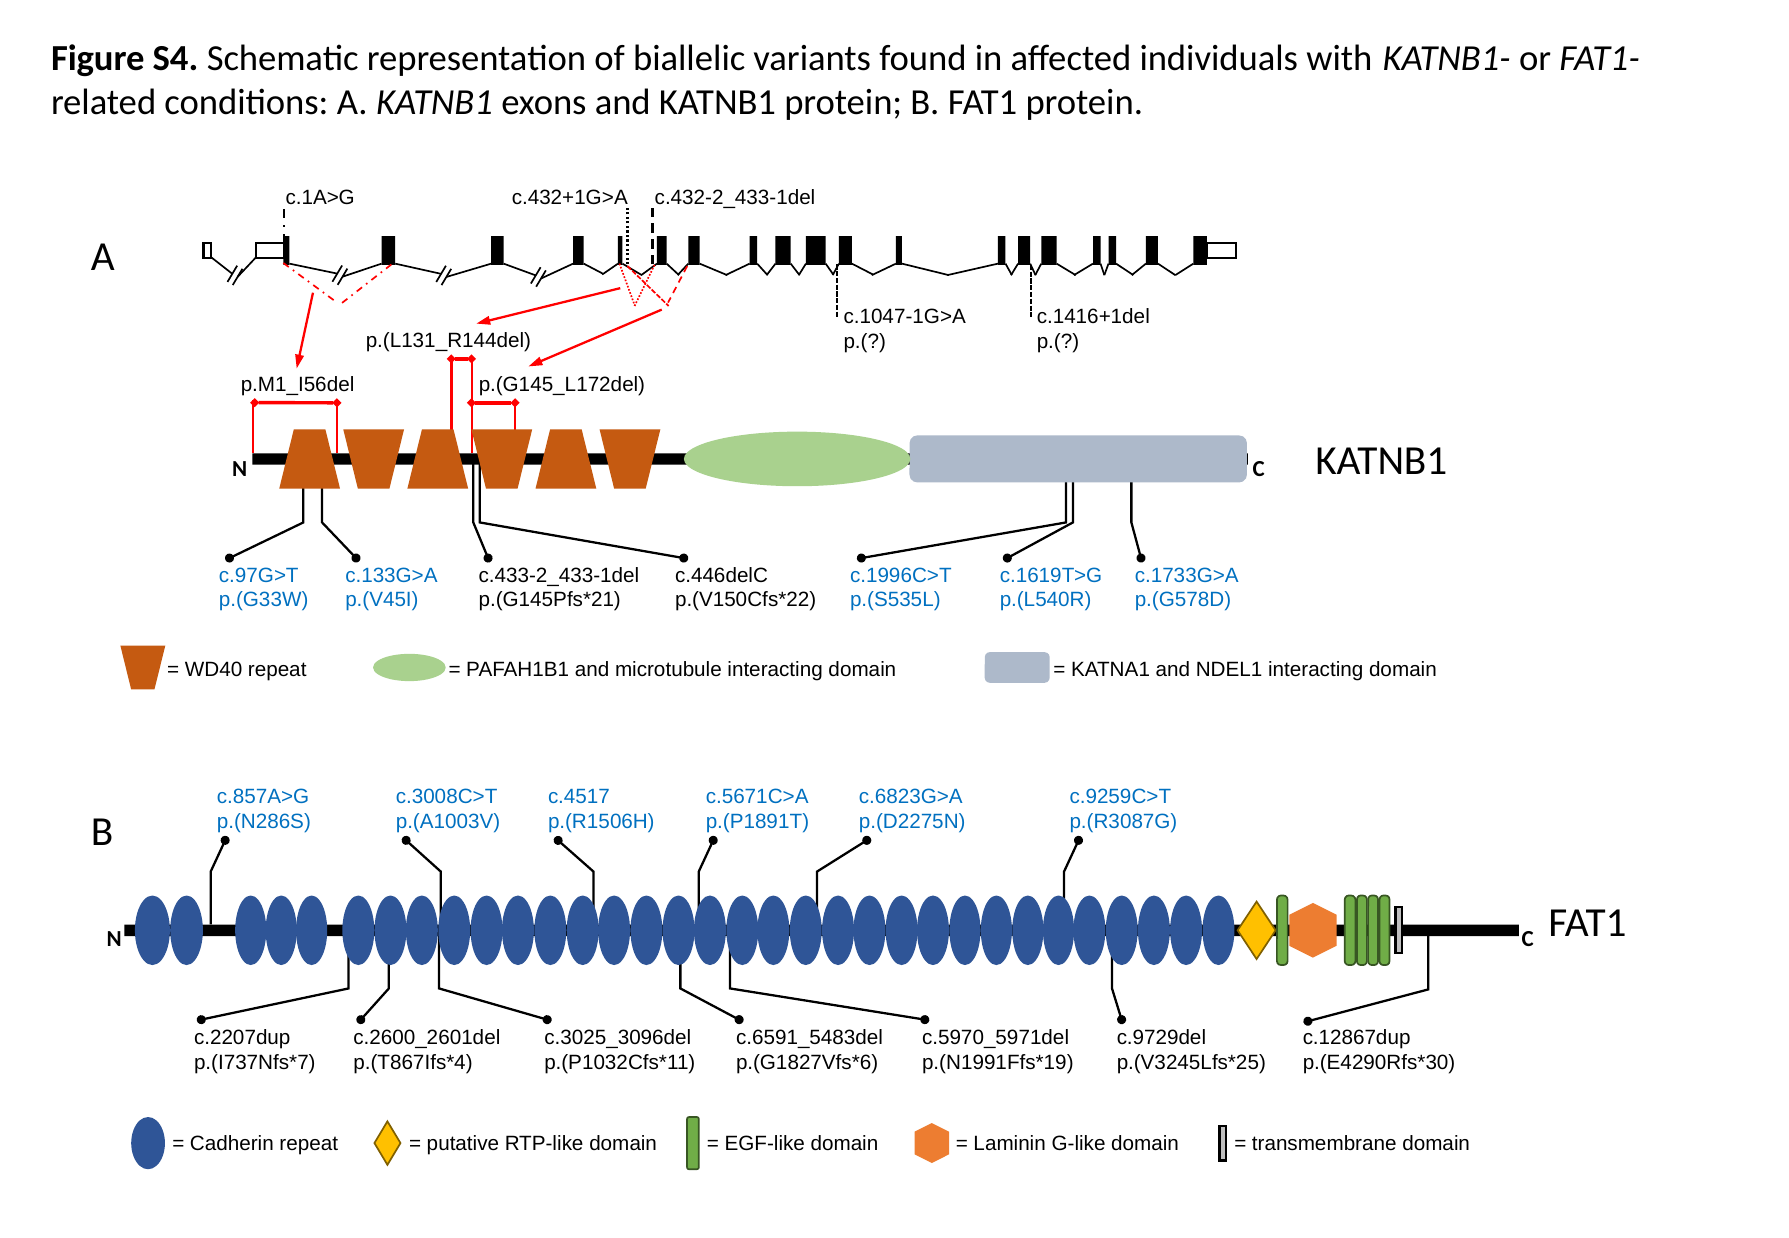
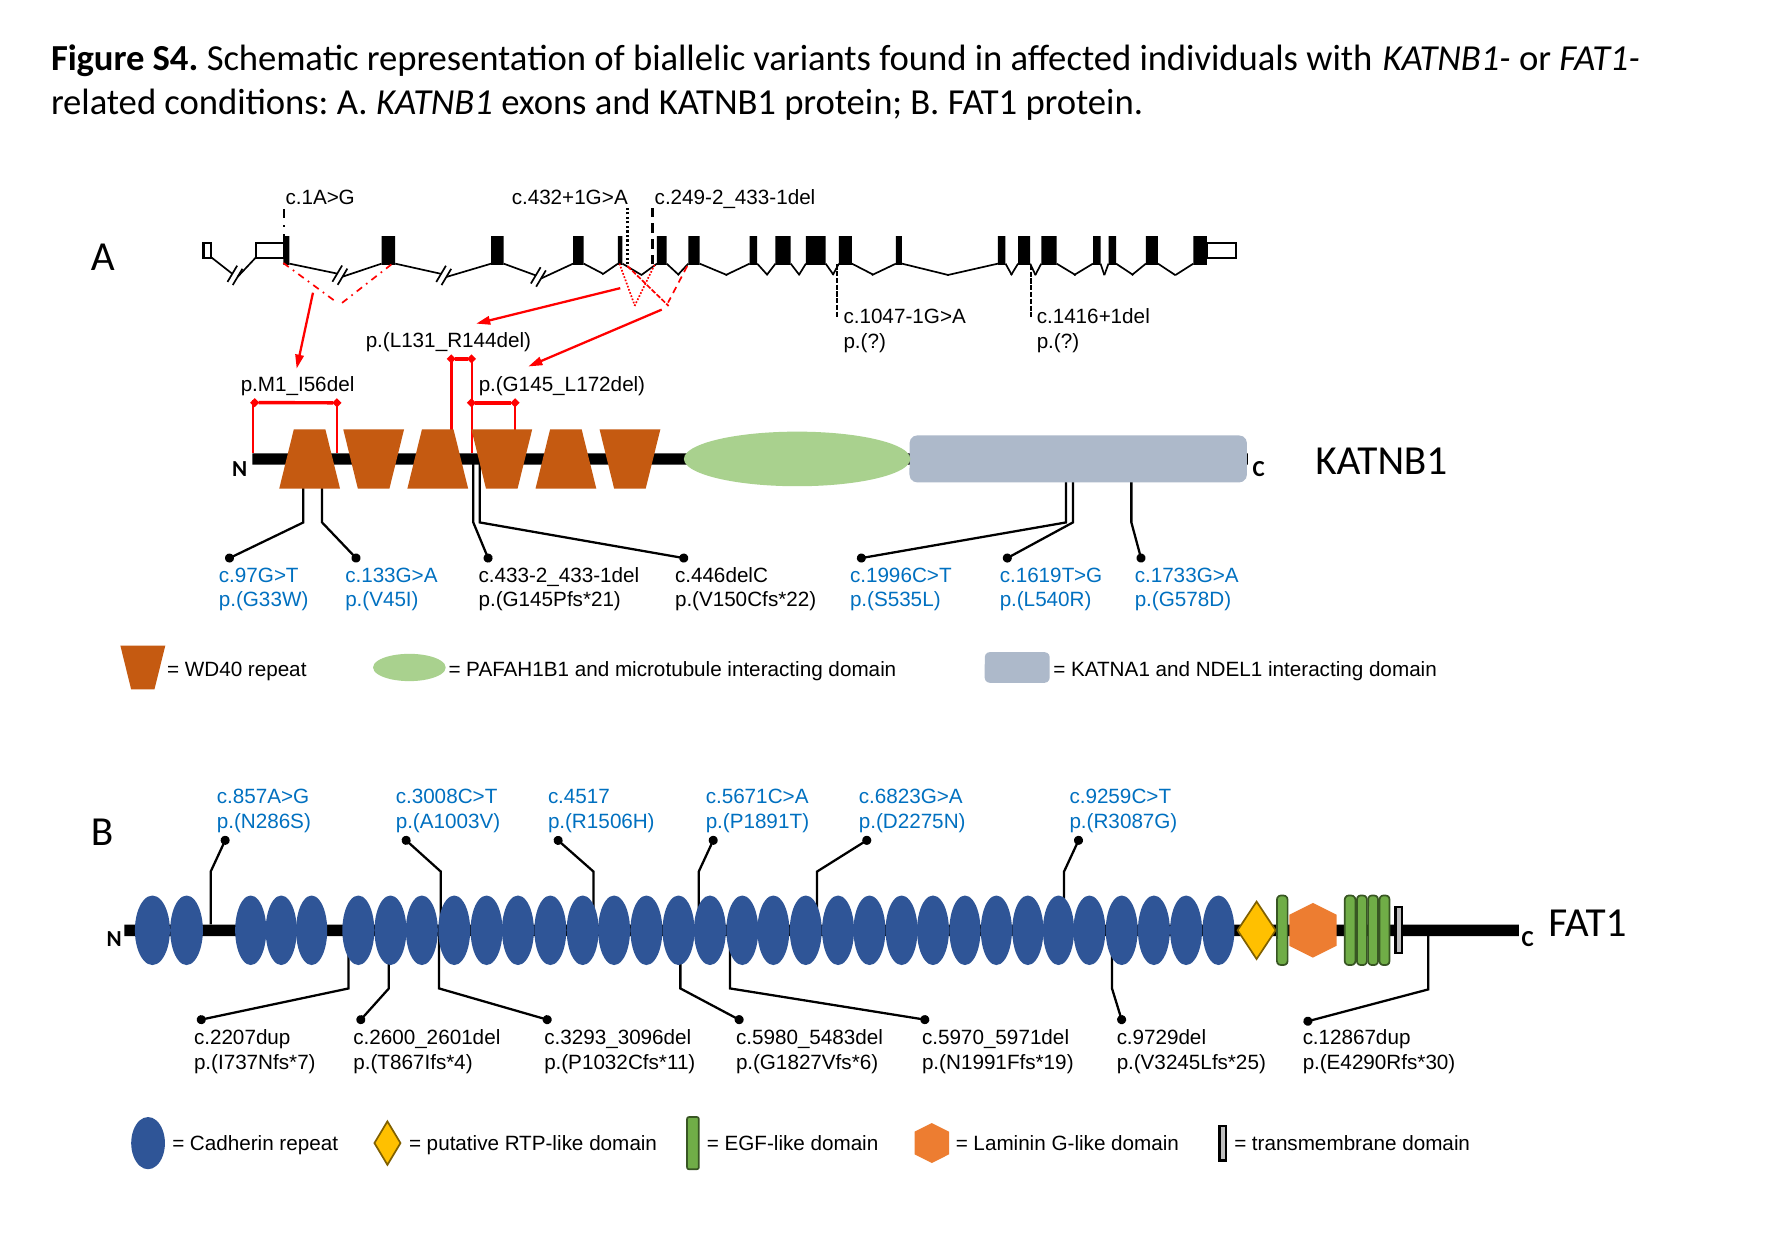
c.432-2_433-1del: c.432-2_433-1del -> c.249-2_433-1del
c.3025_3096del: c.3025_3096del -> c.3293_3096del
c.6591_5483del: c.6591_5483del -> c.5980_5483del
